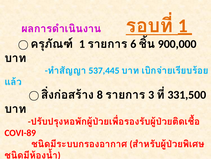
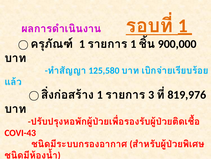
6 at (133, 44): 6 -> 1
537,445: 537,445 -> 125,580
8 at (100, 94): 8 -> 1
331,500: 331,500 -> 819,976
COVI-89: COVI-89 -> COVI-43
